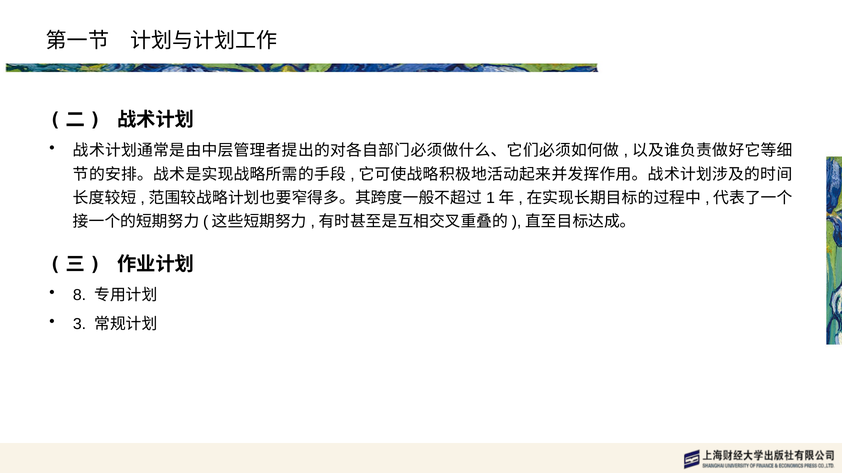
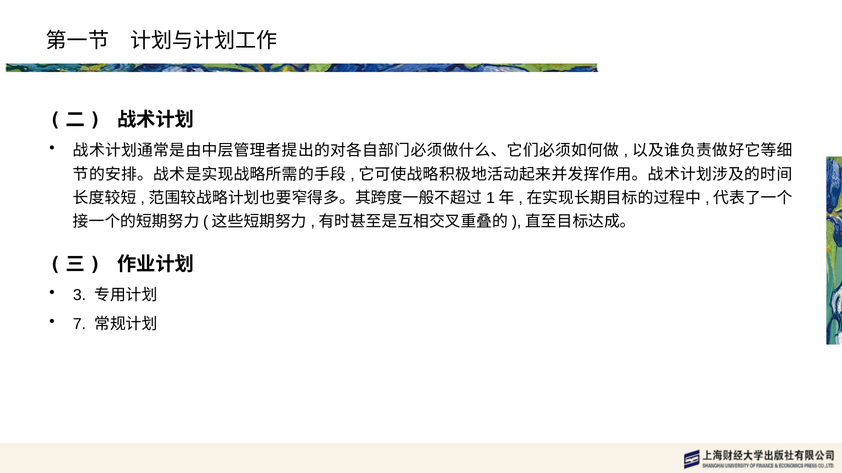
8: 8 -> 3
3: 3 -> 7
